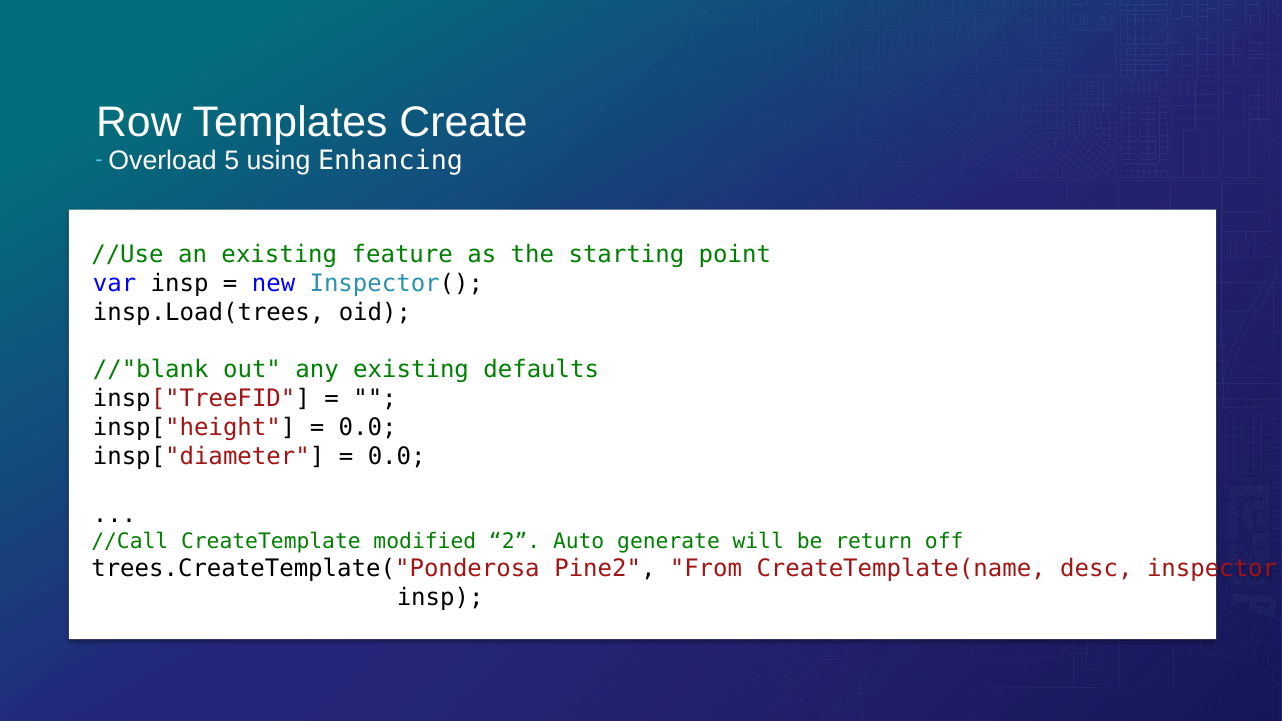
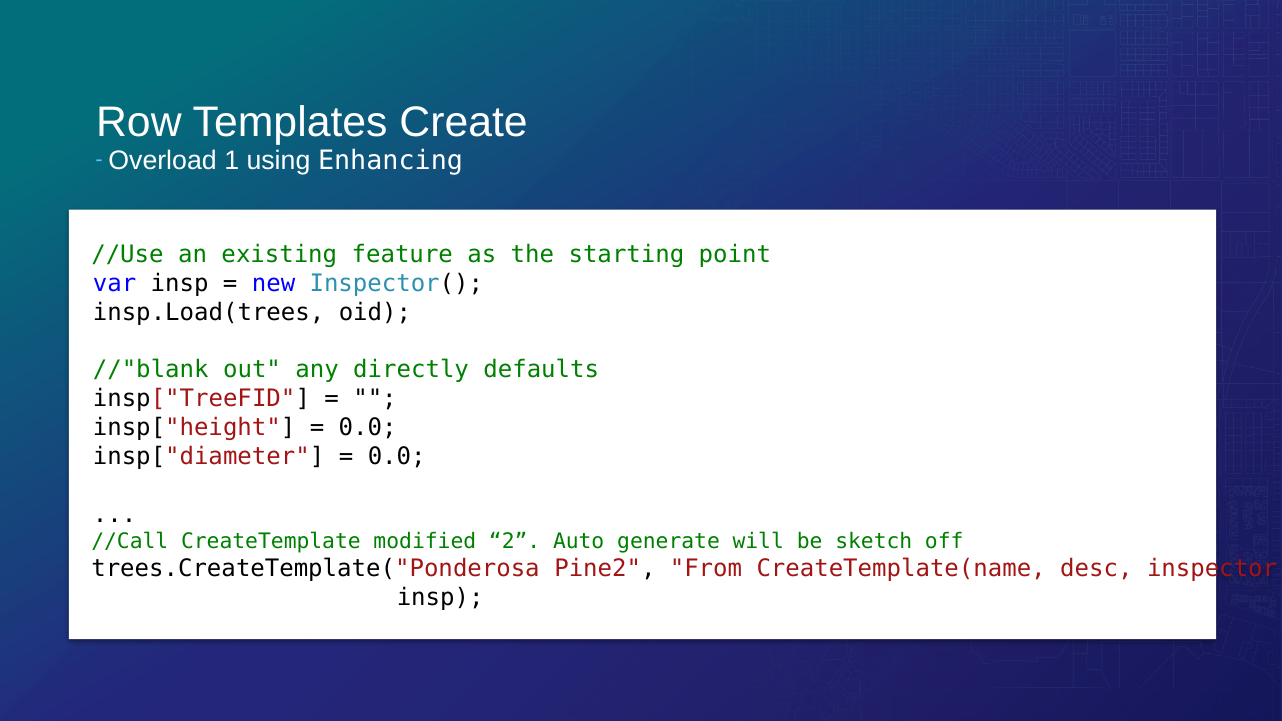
5: 5 -> 1
any existing: existing -> directly
return: return -> sketch
